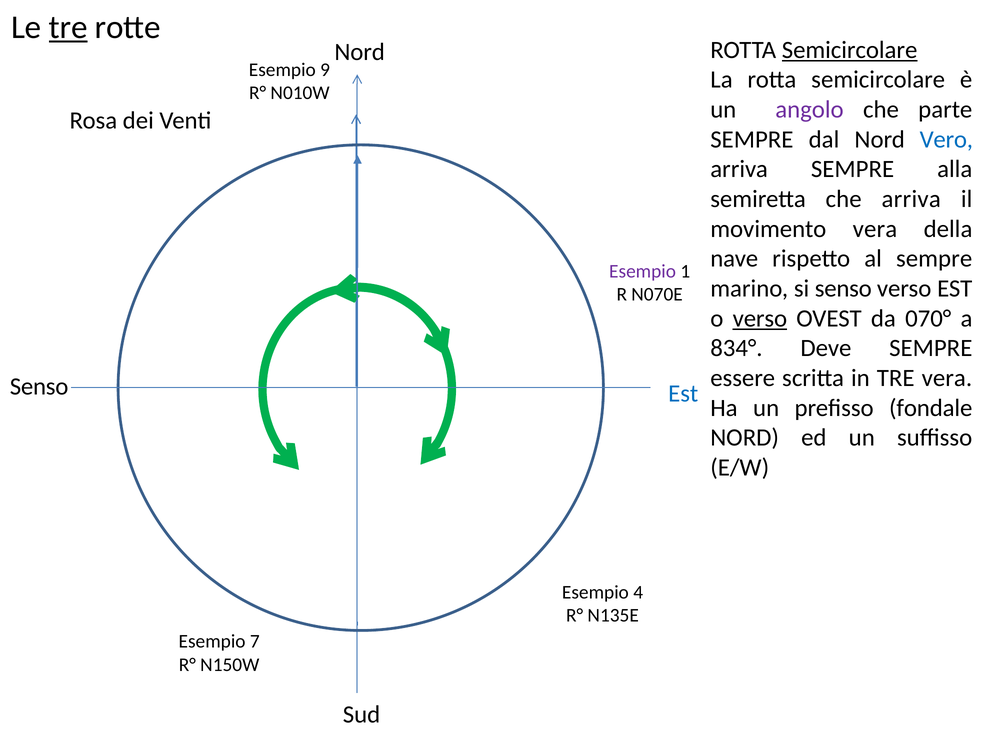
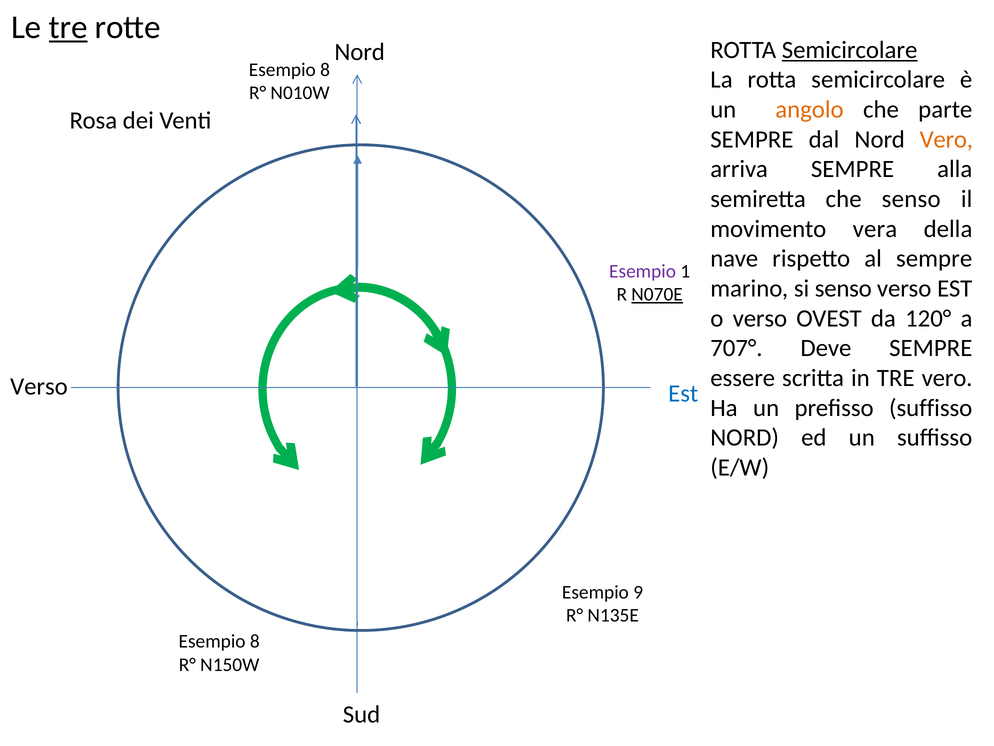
9 at (325, 70): 9 -> 8
angolo colour: purple -> orange
Vero at (946, 139) colour: blue -> orange
che arriva: arriva -> senso
N070E underline: none -> present
verso at (760, 318) underline: present -> none
070°: 070° -> 120°
834°: 834° -> 707°
TRE vera: vera -> vero
Senso at (39, 386): Senso -> Verso
prefisso fondale: fondale -> suffisso
4: 4 -> 9
7 at (255, 641): 7 -> 8
